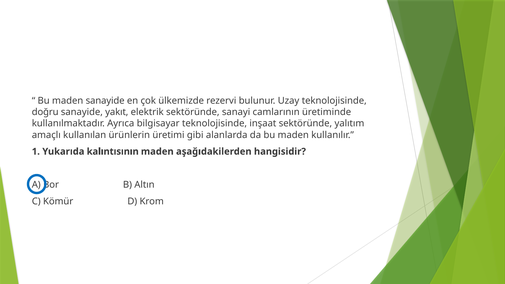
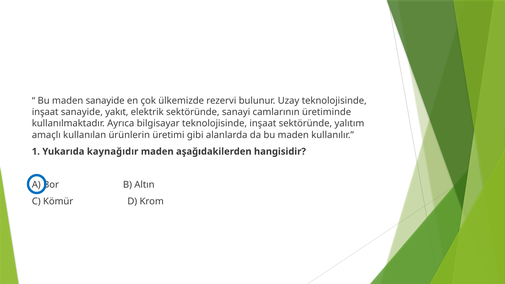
doğru at (45, 112): doğru -> inşaat
kalıntısının: kalıntısının -> kaynağıdır
